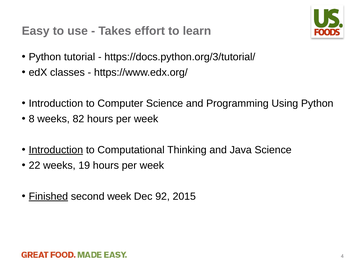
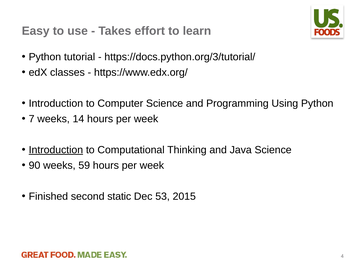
8: 8 -> 7
82: 82 -> 14
22: 22 -> 90
19: 19 -> 59
Finished underline: present -> none
second week: week -> static
92: 92 -> 53
